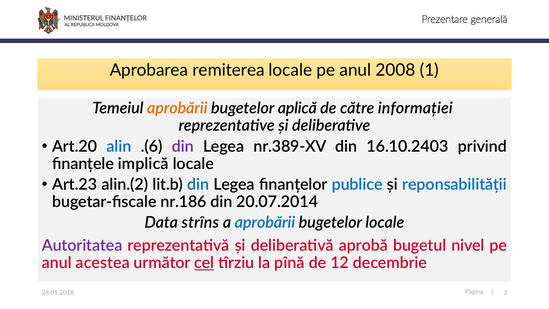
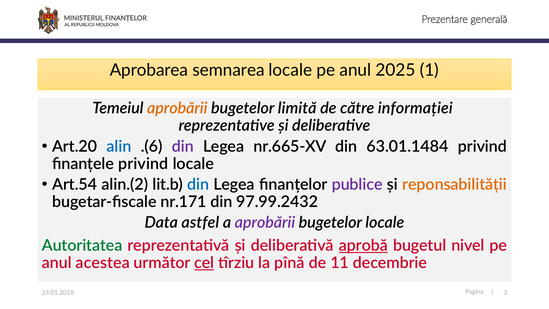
remiterea: remiterea -> semnarea
2008: 2008 -> 2025
aplică: aplică -> limită
nr.389-XV: nr.389-XV -> nr.665-XV
16.10.2403: 16.10.2403 -> 63.01.1484
finanțele implică: implică -> privind
Art.23: Art.23 -> Art.54
publice colour: blue -> purple
reponsabilității colour: blue -> orange
nr.186: nr.186 -> nr.171
20.07.2014: 20.07.2014 -> 97.99.2432
strîns: strîns -> astfel
aprobării at (265, 222) colour: blue -> purple
Autoritatea colour: purple -> green
aprobă underline: none -> present
12: 12 -> 11
